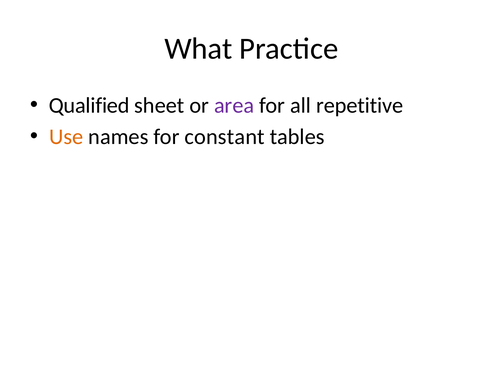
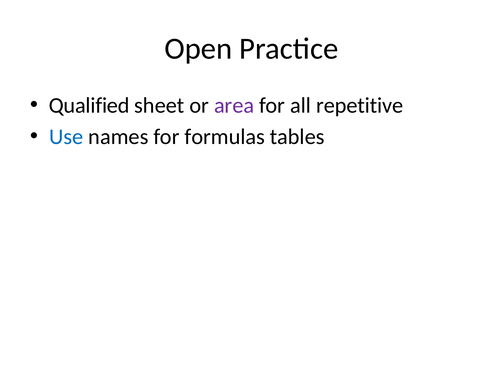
What: What -> Open
Use colour: orange -> blue
constant: constant -> formulas
